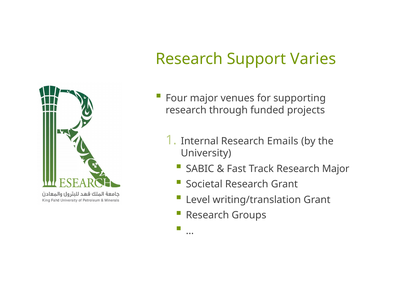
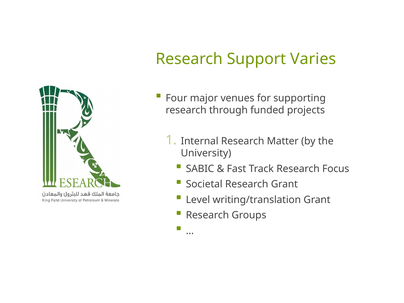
Emails: Emails -> Matter
Research Major: Major -> Focus
